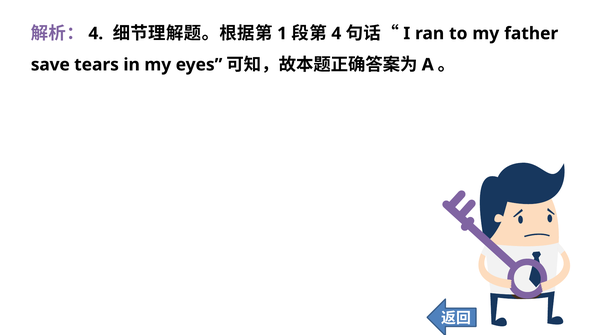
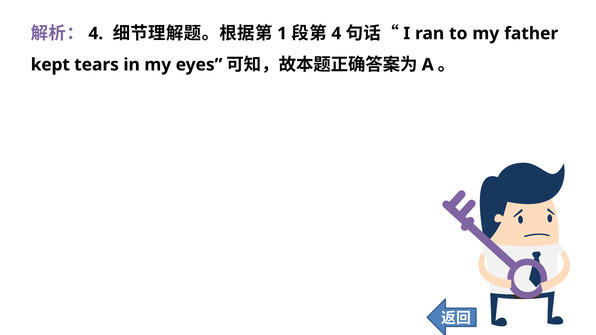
save: save -> kept
